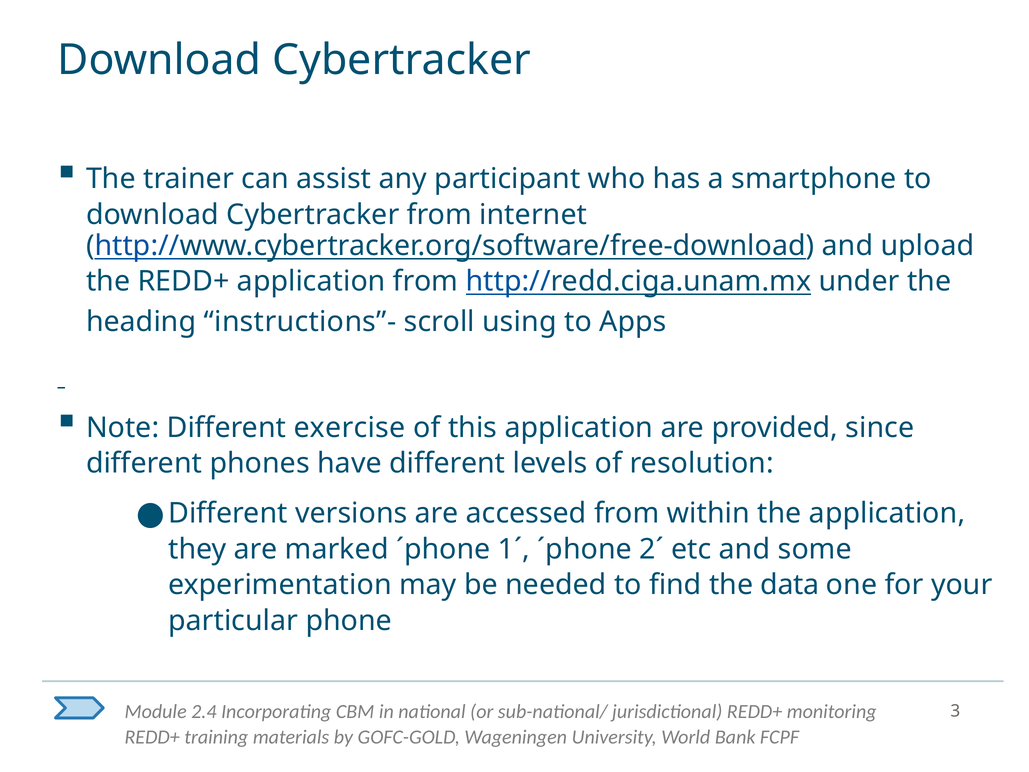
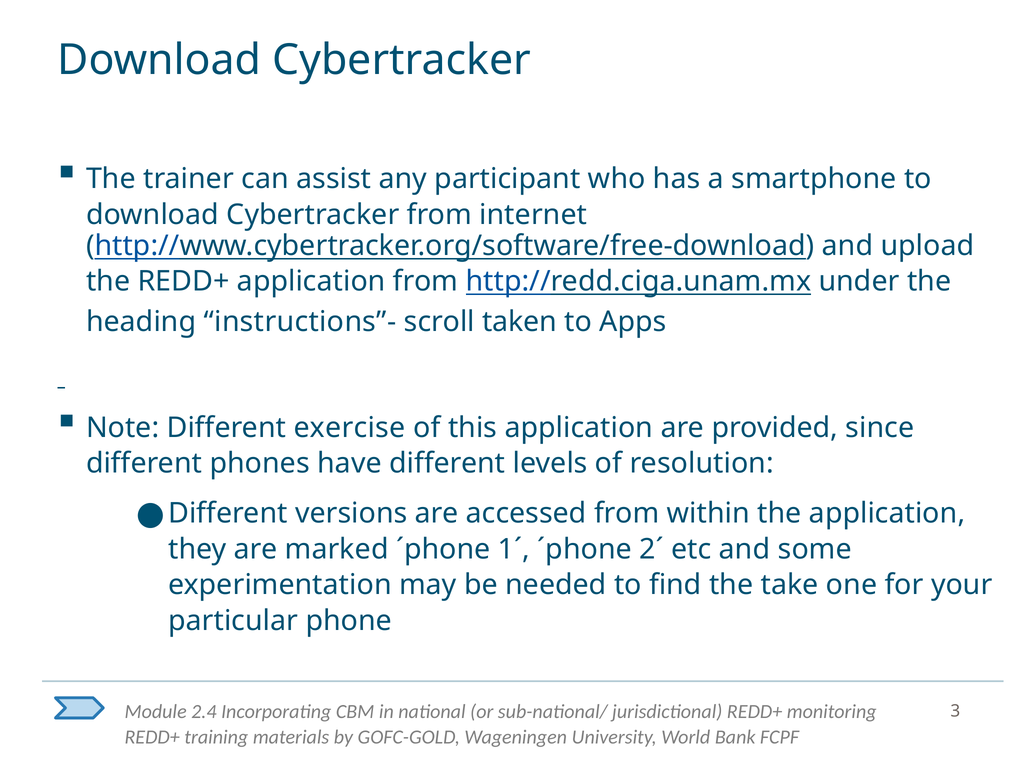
using: using -> taken
data: data -> take
